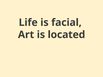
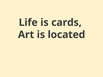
facial: facial -> cards
